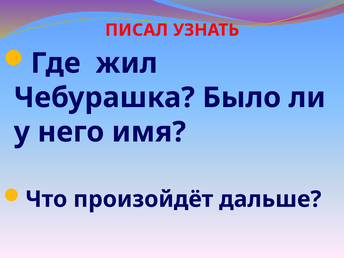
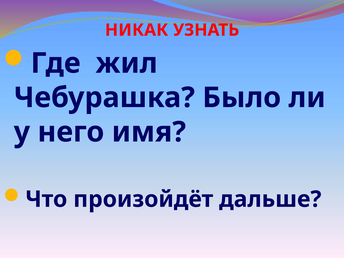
ПИСАЛ: ПИСАЛ -> НИКАК
